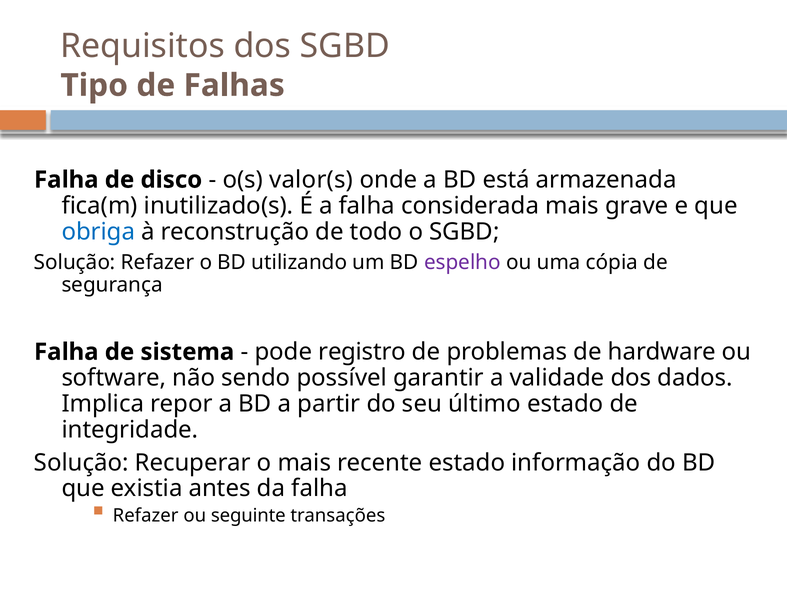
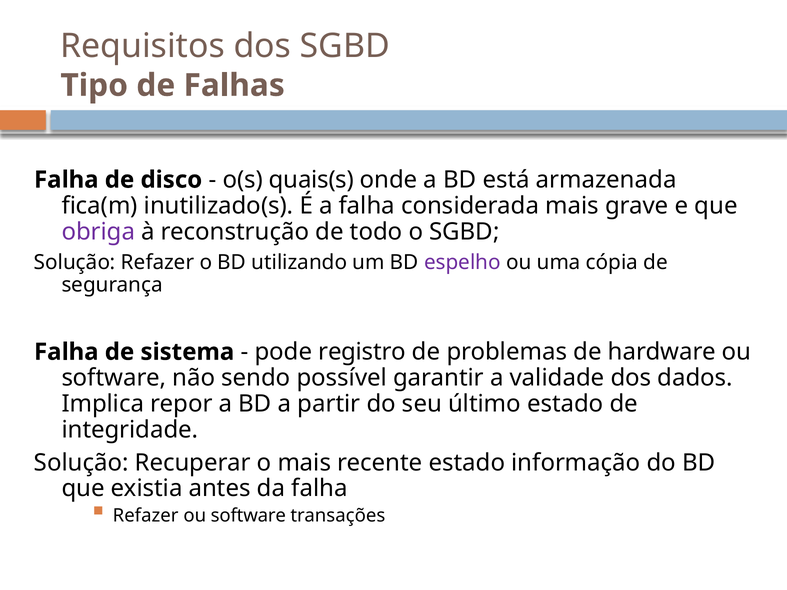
valor(s: valor(s -> quais(s
obriga colour: blue -> purple
Refazer ou seguinte: seguinte -> software
